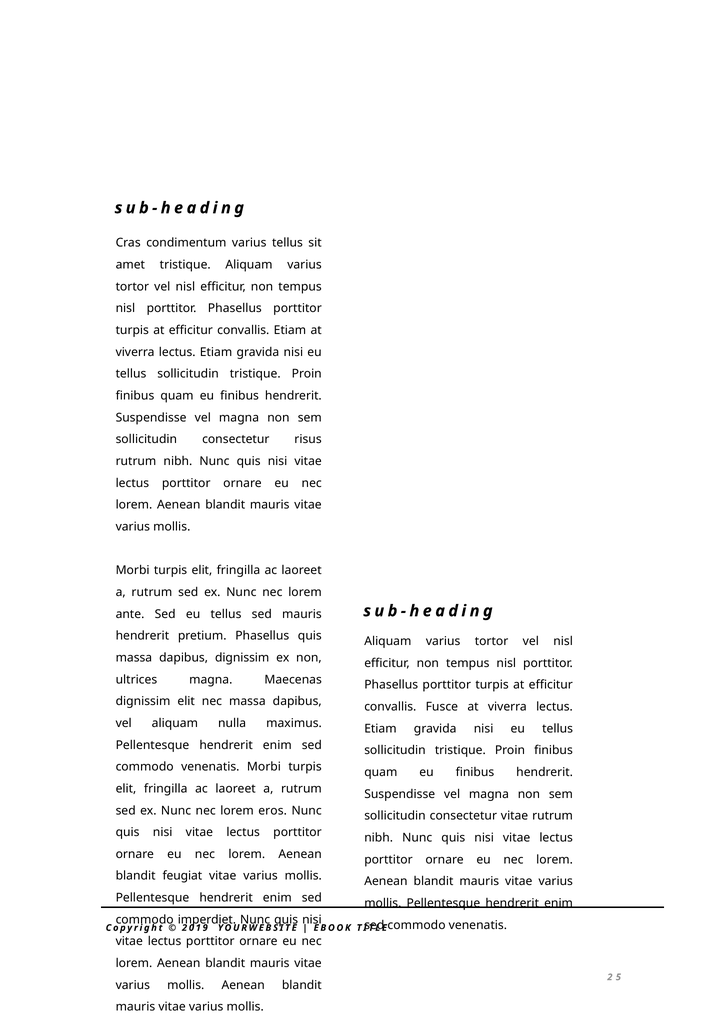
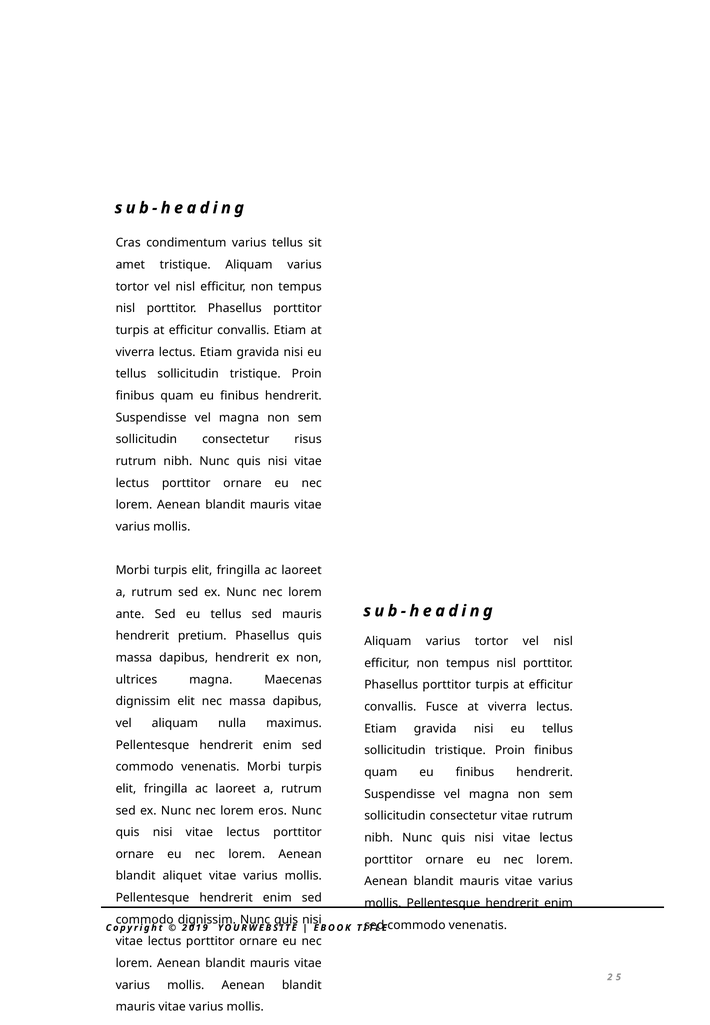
dapibus dignissim: dignissim -> hendrerit
feugiat: feugiat -> aliquet
commodo imperdiet: imperdiet -> dignissim
